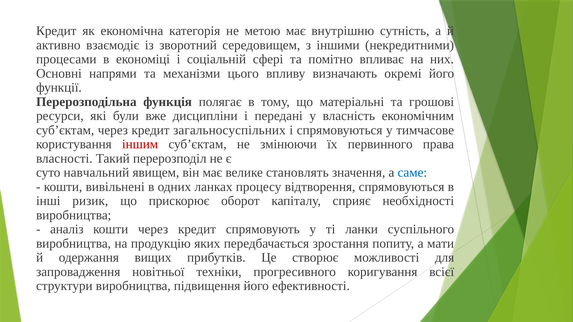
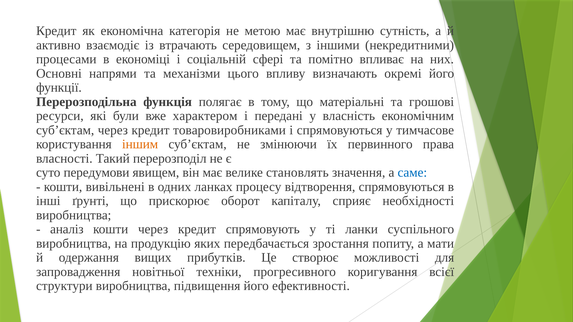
зворотний: зворотний -> втрачають
дисципліни: дисципліни -> характером
загальносуспільних: загальносуспільних -> товаровиробниками
іншим colour: red -> orange
навчальний: навчальний -> передумови
ризик: ризик -> ґрунті
